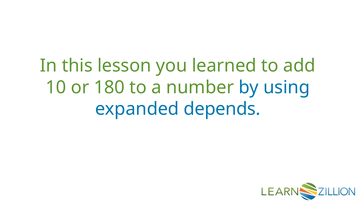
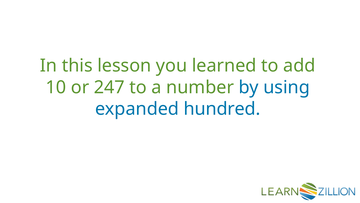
180: 180 -> 247
depends: depends -> hundred
